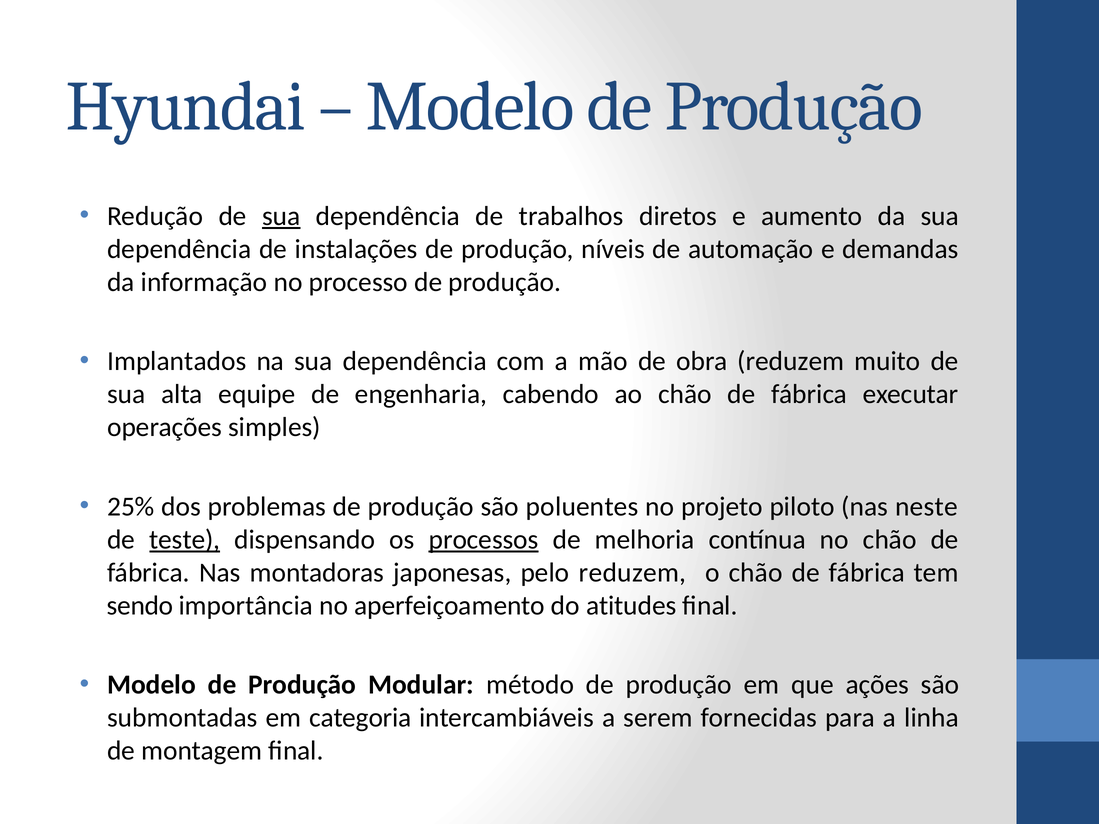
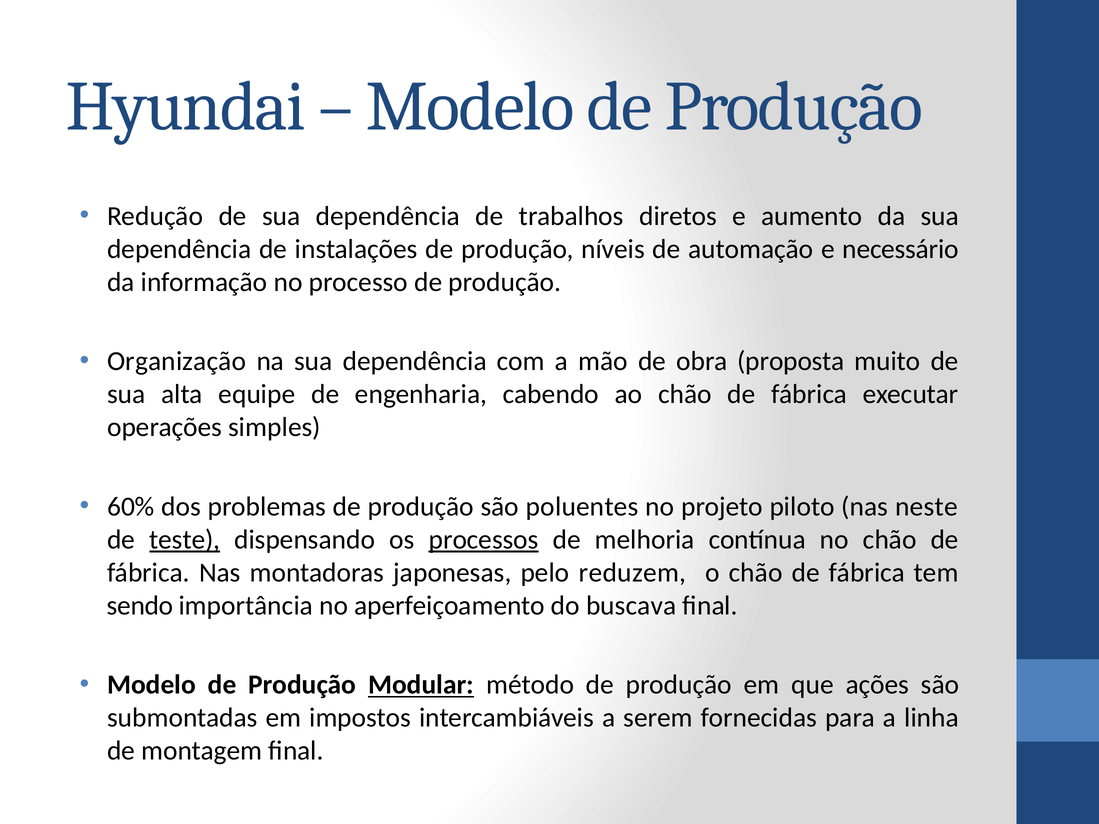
sua at (281, 216) underline: present -> none
demandas: demandas -> necessário
Implantados: Implantados -> Organização
obra reduzem: reduzem -> proposta
25%: 25% -> 60%
atitudes: atitudes -> buscava
Modular underline: none -> present
categoria: categoria -> impostos
